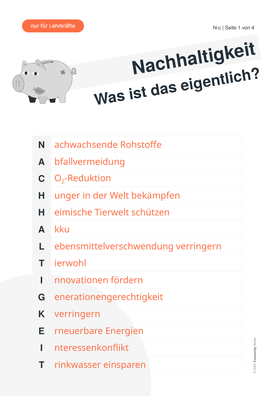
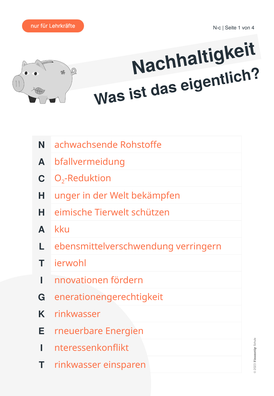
K verringern: verringern -> rinkwasser
